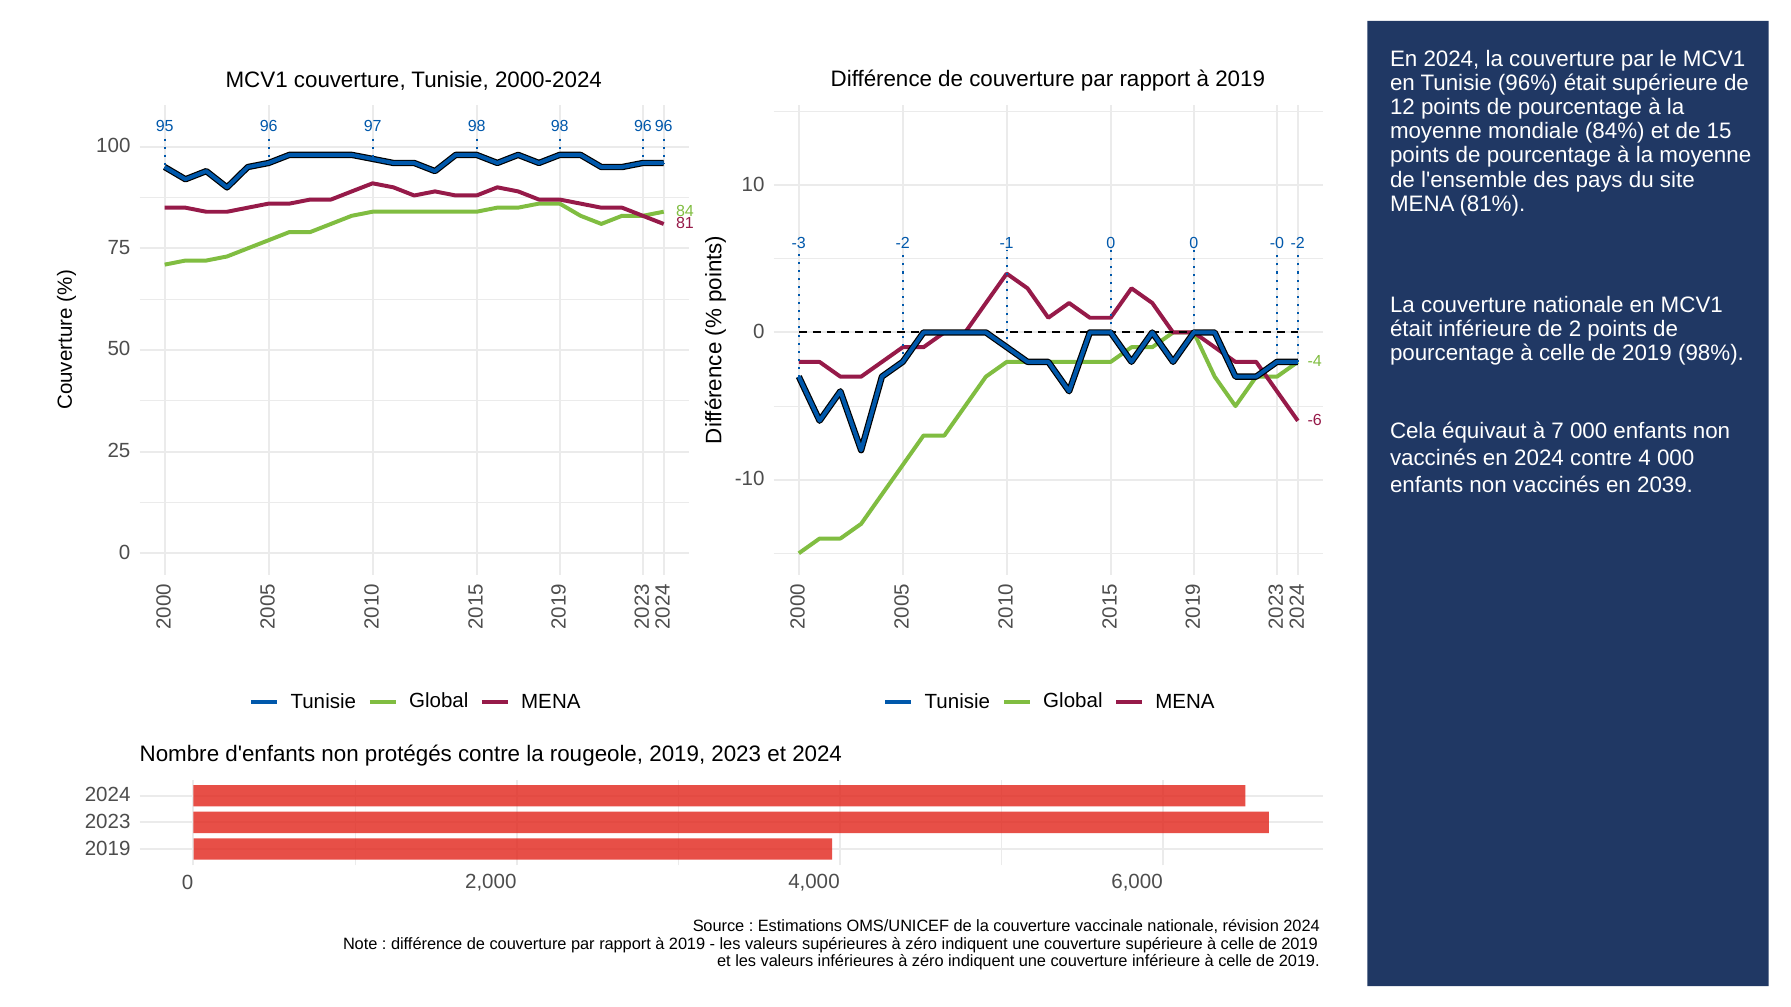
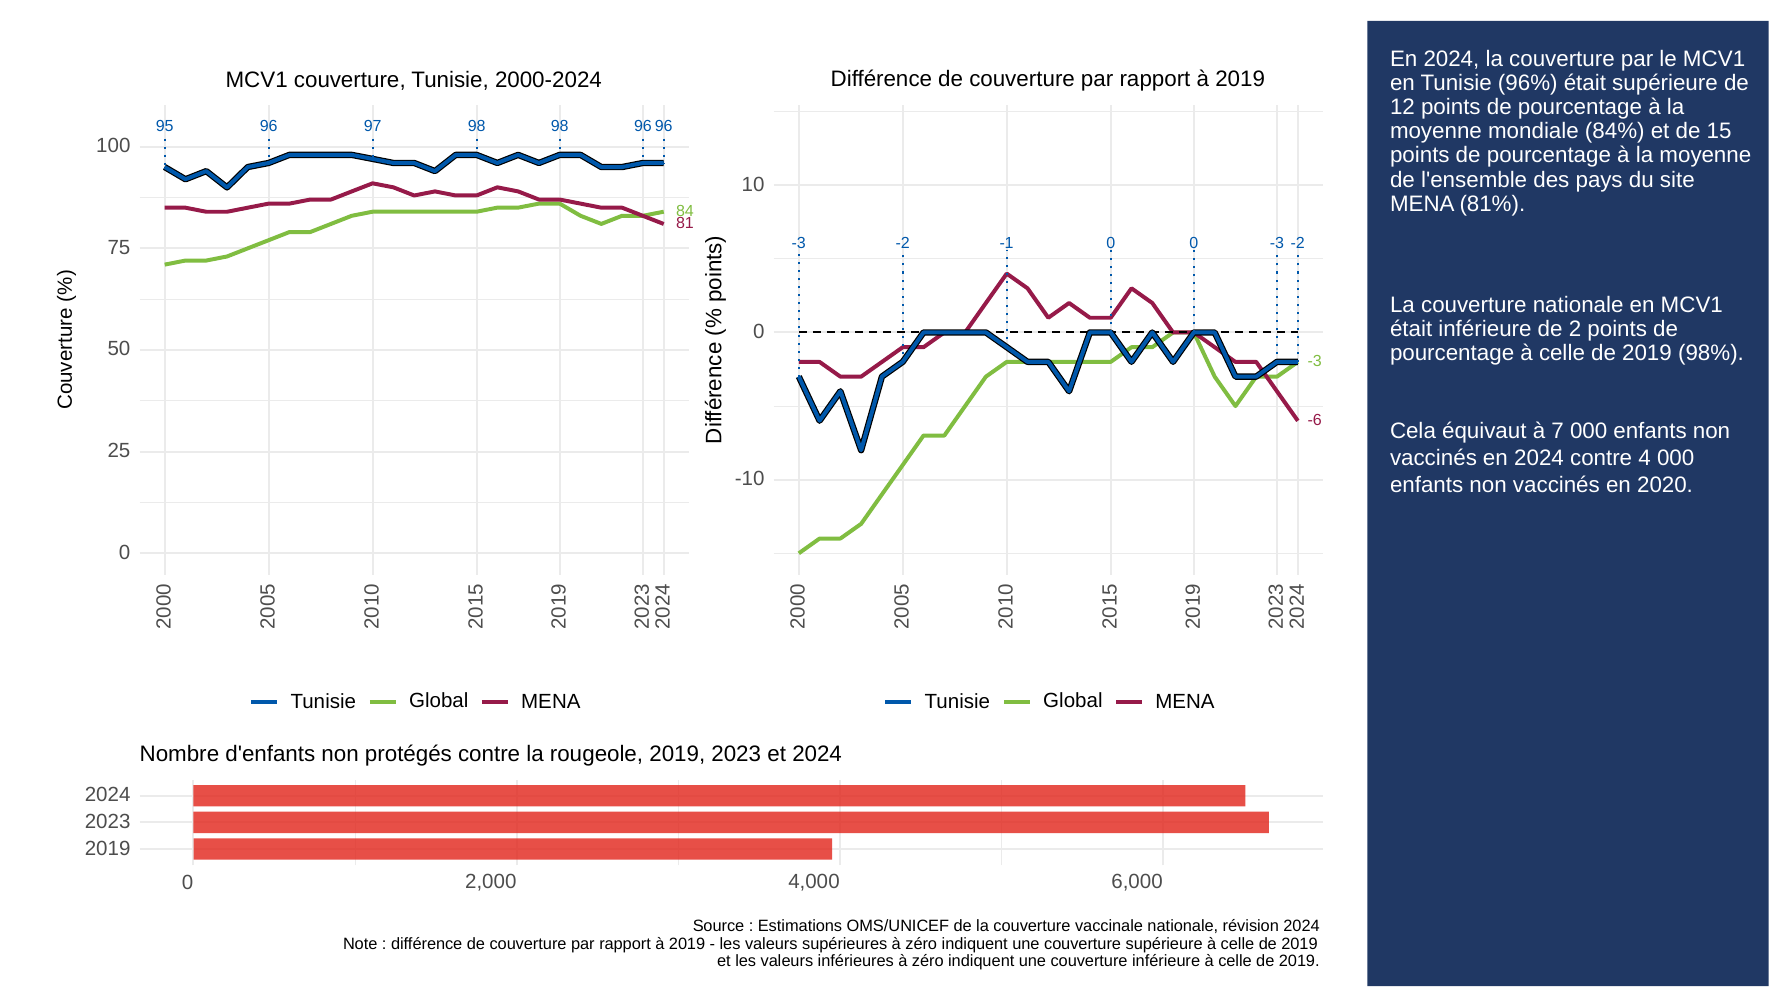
0 -0: -0 -> -3
-4 at (1315, 361): -4 -> -3
2039: 2039 -> 2020
